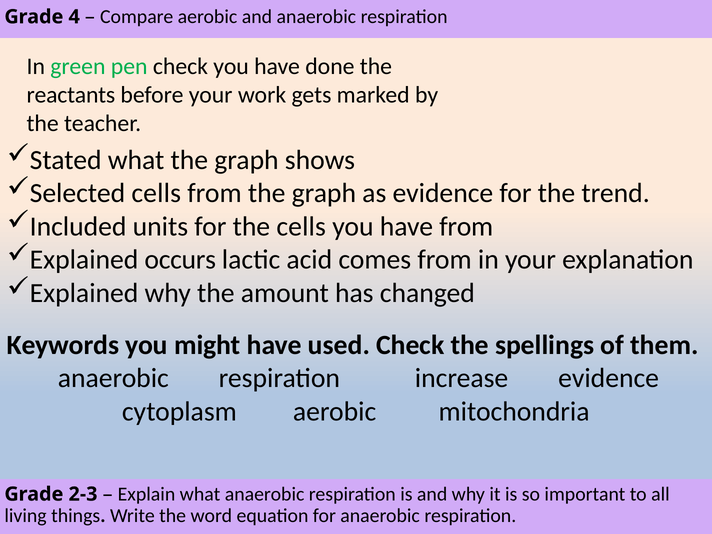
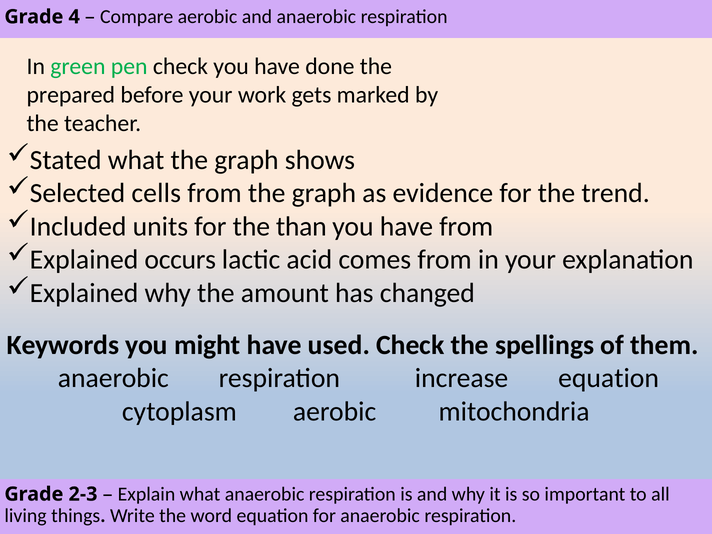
reactants: reactants -> prepared
the cells: cells -> than
increase evidence: evidence -> equation
